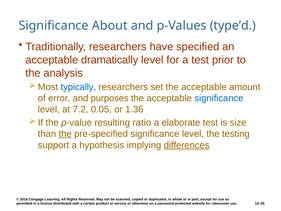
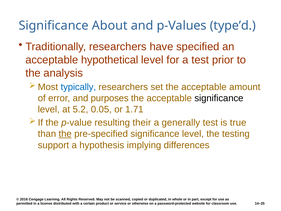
dramatically: dramatically -> hypothetical
significance at (219, 98) colour: blue -> black
7.2: 7.2 -> 5.2
1.36: 1.36 -> 1.71
ratio: ratio -> their
elaborate: elaborate -> generally
size: size -> true
differences underline: present -> none
